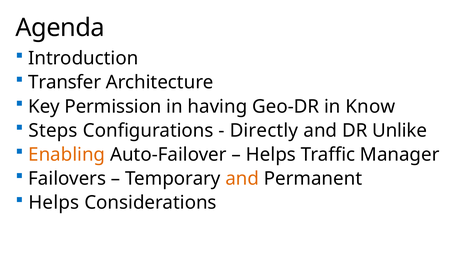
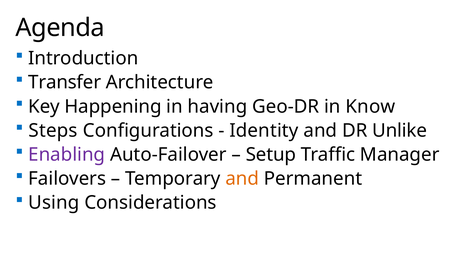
Permission: Permission -> Happening
Directly: Directly -> Identity
Enabling colour: orange -> purple
Helps at (271, 154): Helps -> Setup
Helps at (54, 203): Helps -> Using
